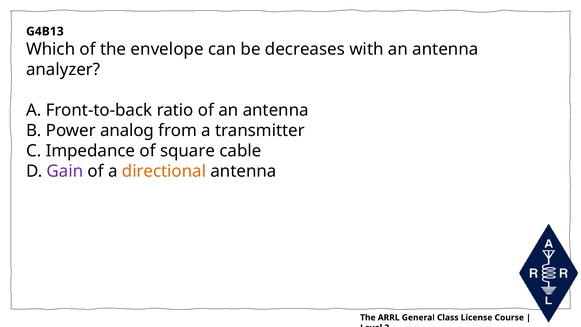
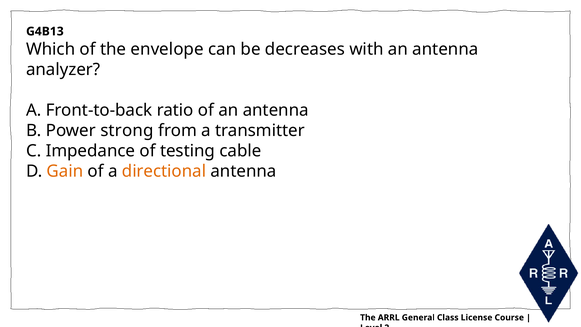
analog: analog -> strong
square: square -> testing
Gain colour: purple -> orange
